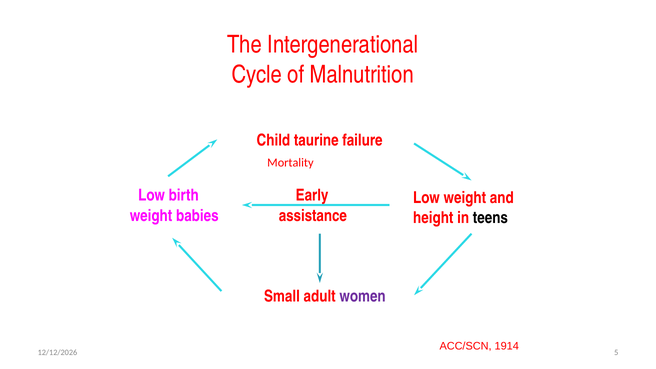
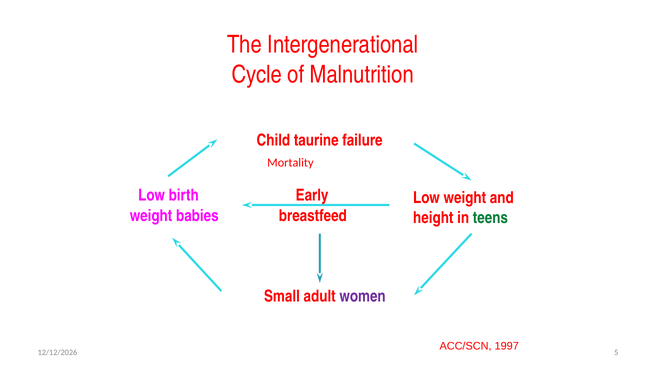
assistance: assistance -> breastfeed
teens colour: black -> green
1914: 1914 -> 1997
